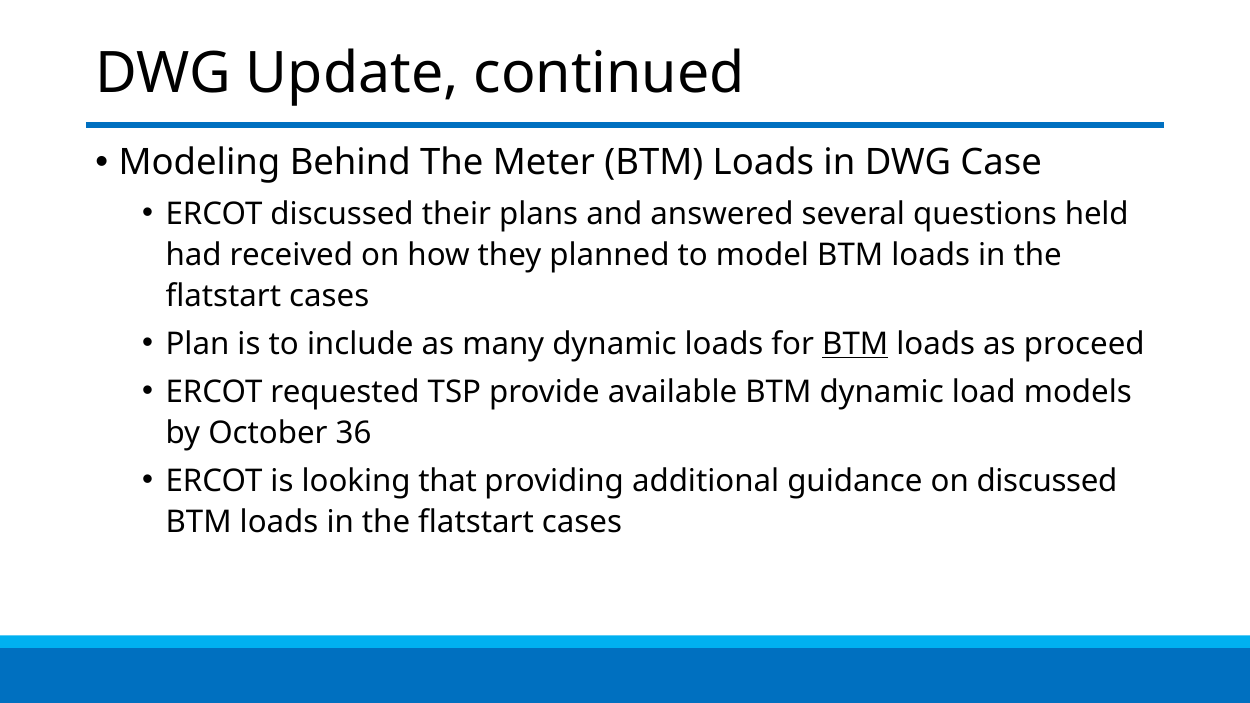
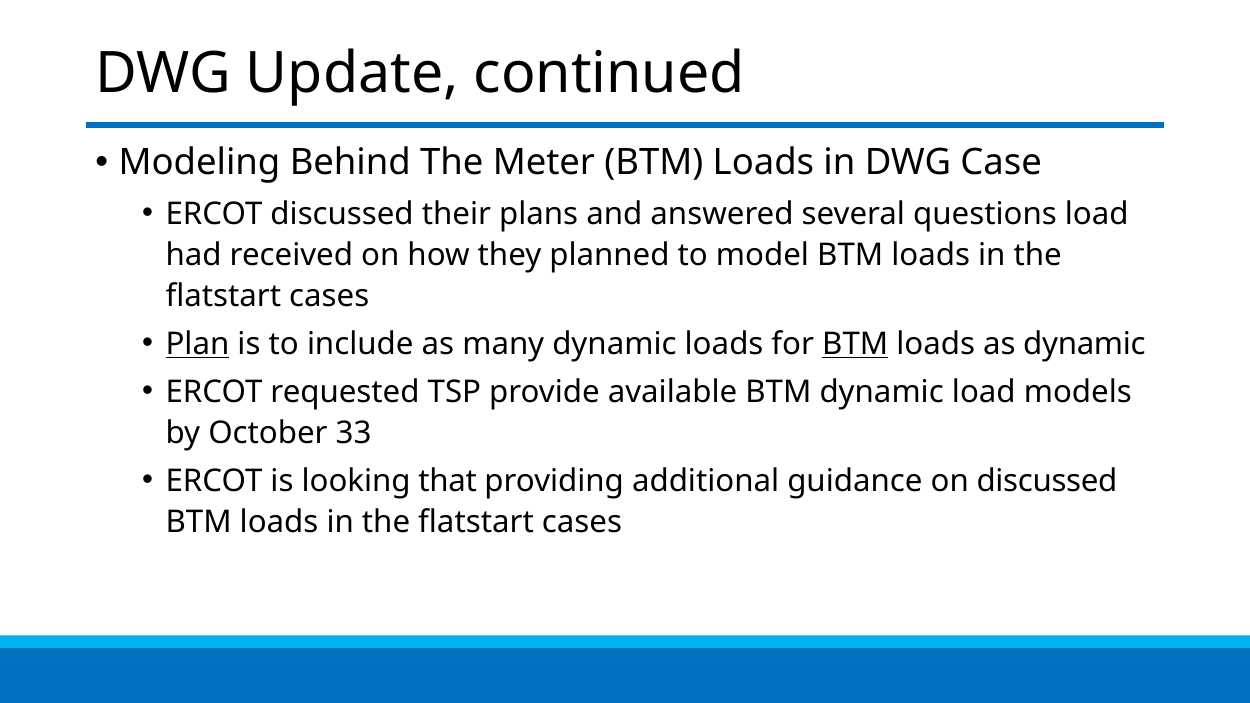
questions held: held -> load
Plan underline: none -> present
as proceed: proceed -> dynamic
36: 36 -> 33
